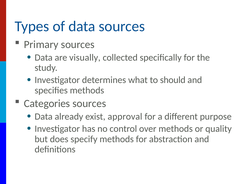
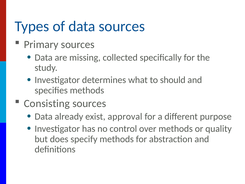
visually: visually -> missing
Categories: Categories -> Consisting
